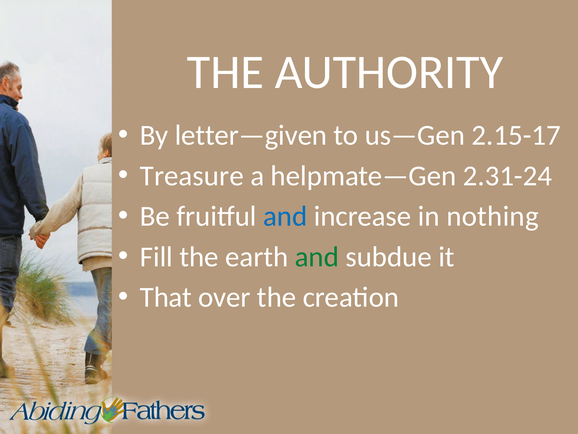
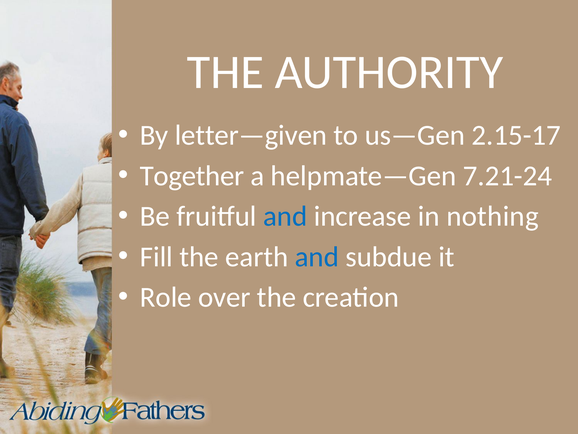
Treasure: Treasure -> Together
2.31-24: 2.31-24 -> 7.21-24
and at (317, 257) colour: green -> blue
That: That -> Role
